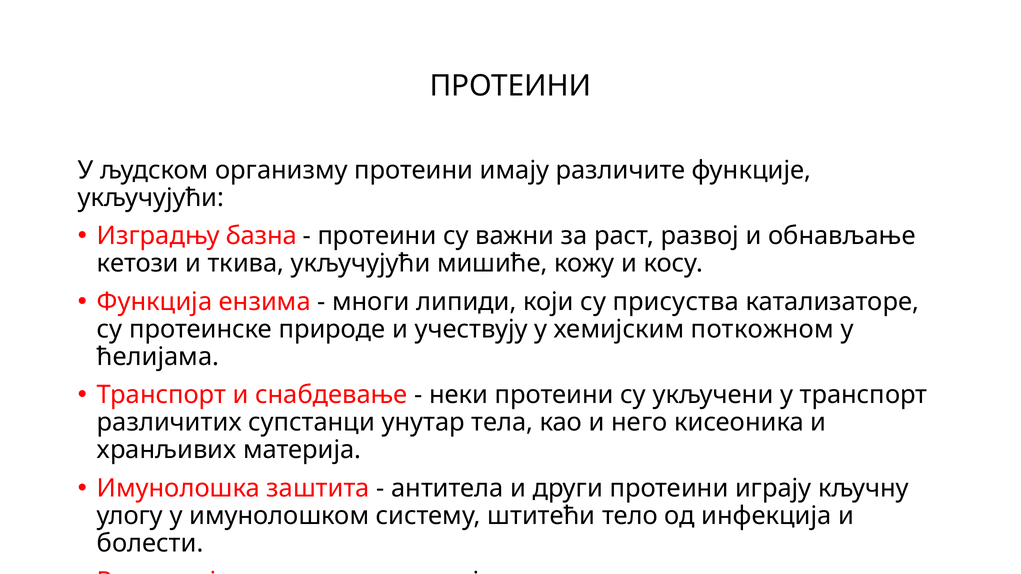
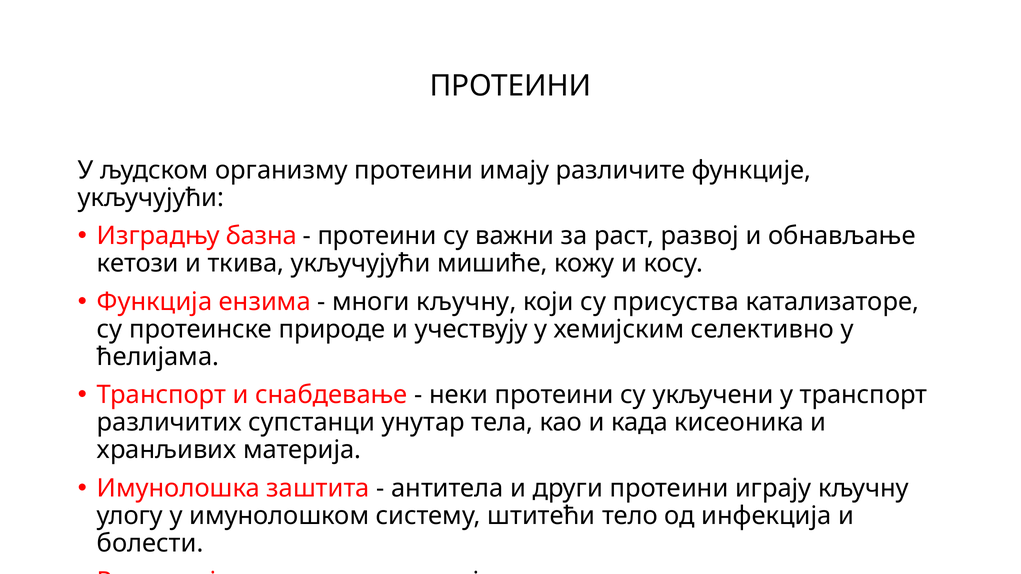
многи липиди: липиди -> кључну
поткожном: поткожном -> селективно
него: него -> када
